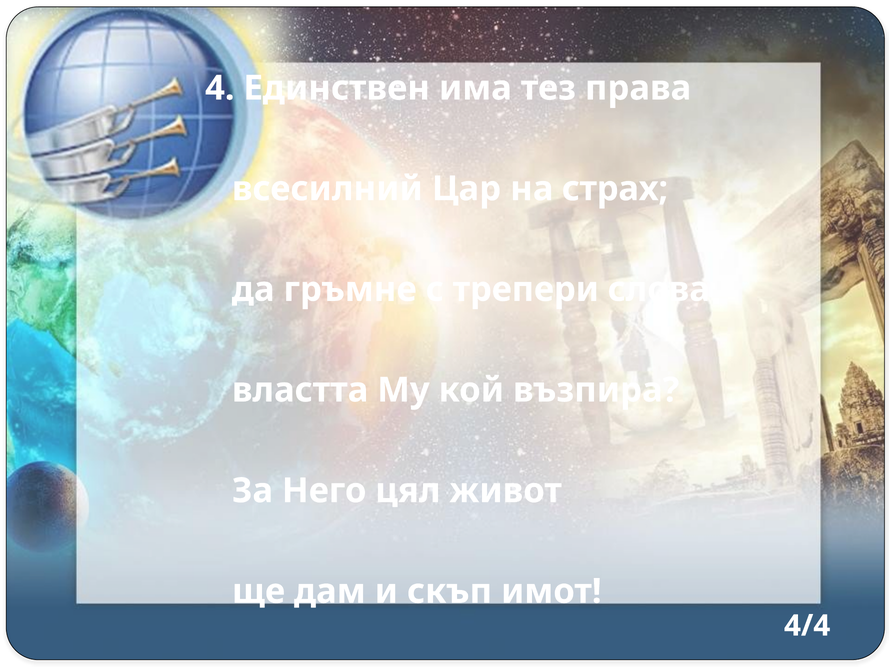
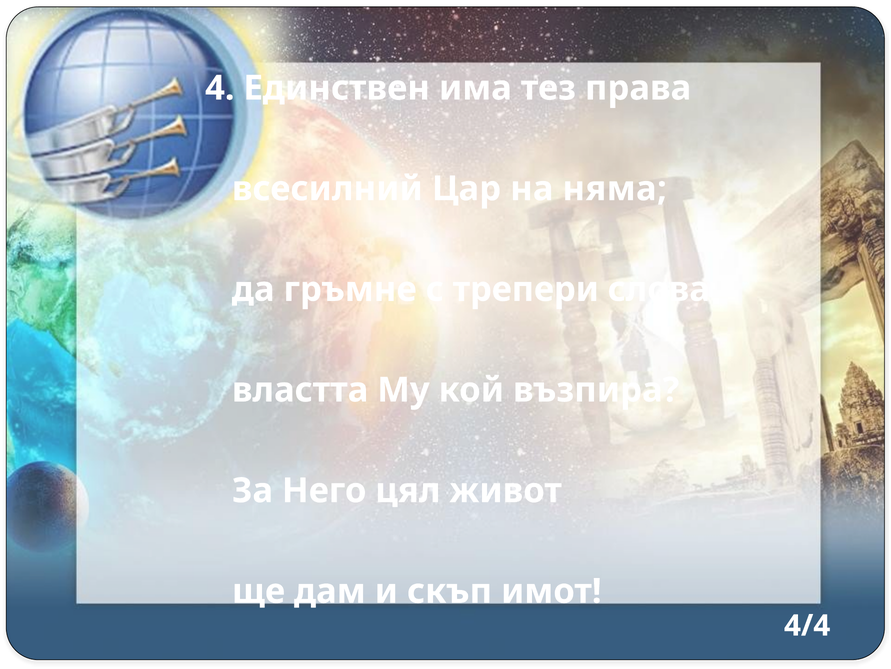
страх: страх -> няма
